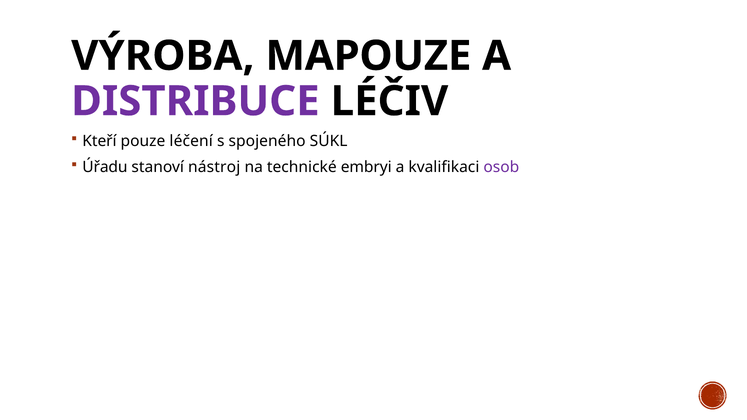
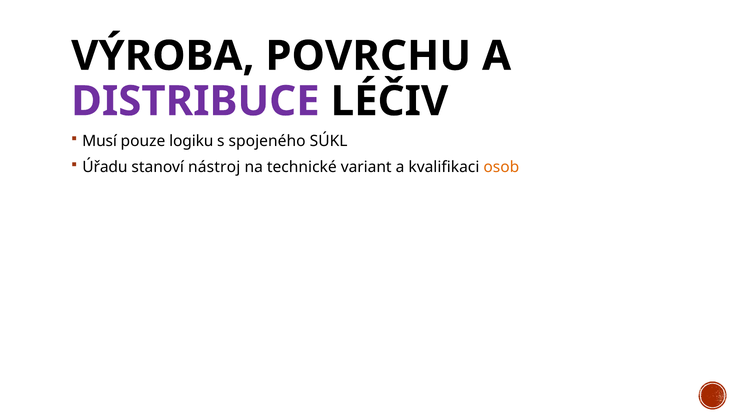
MAPOUZE: MAPOUZE -> POVRCHU
Kteří: Kteří -> Musí
léčení: léčení -> logiku
embryi: embryi -> variant
osob colour: purple -> orange
